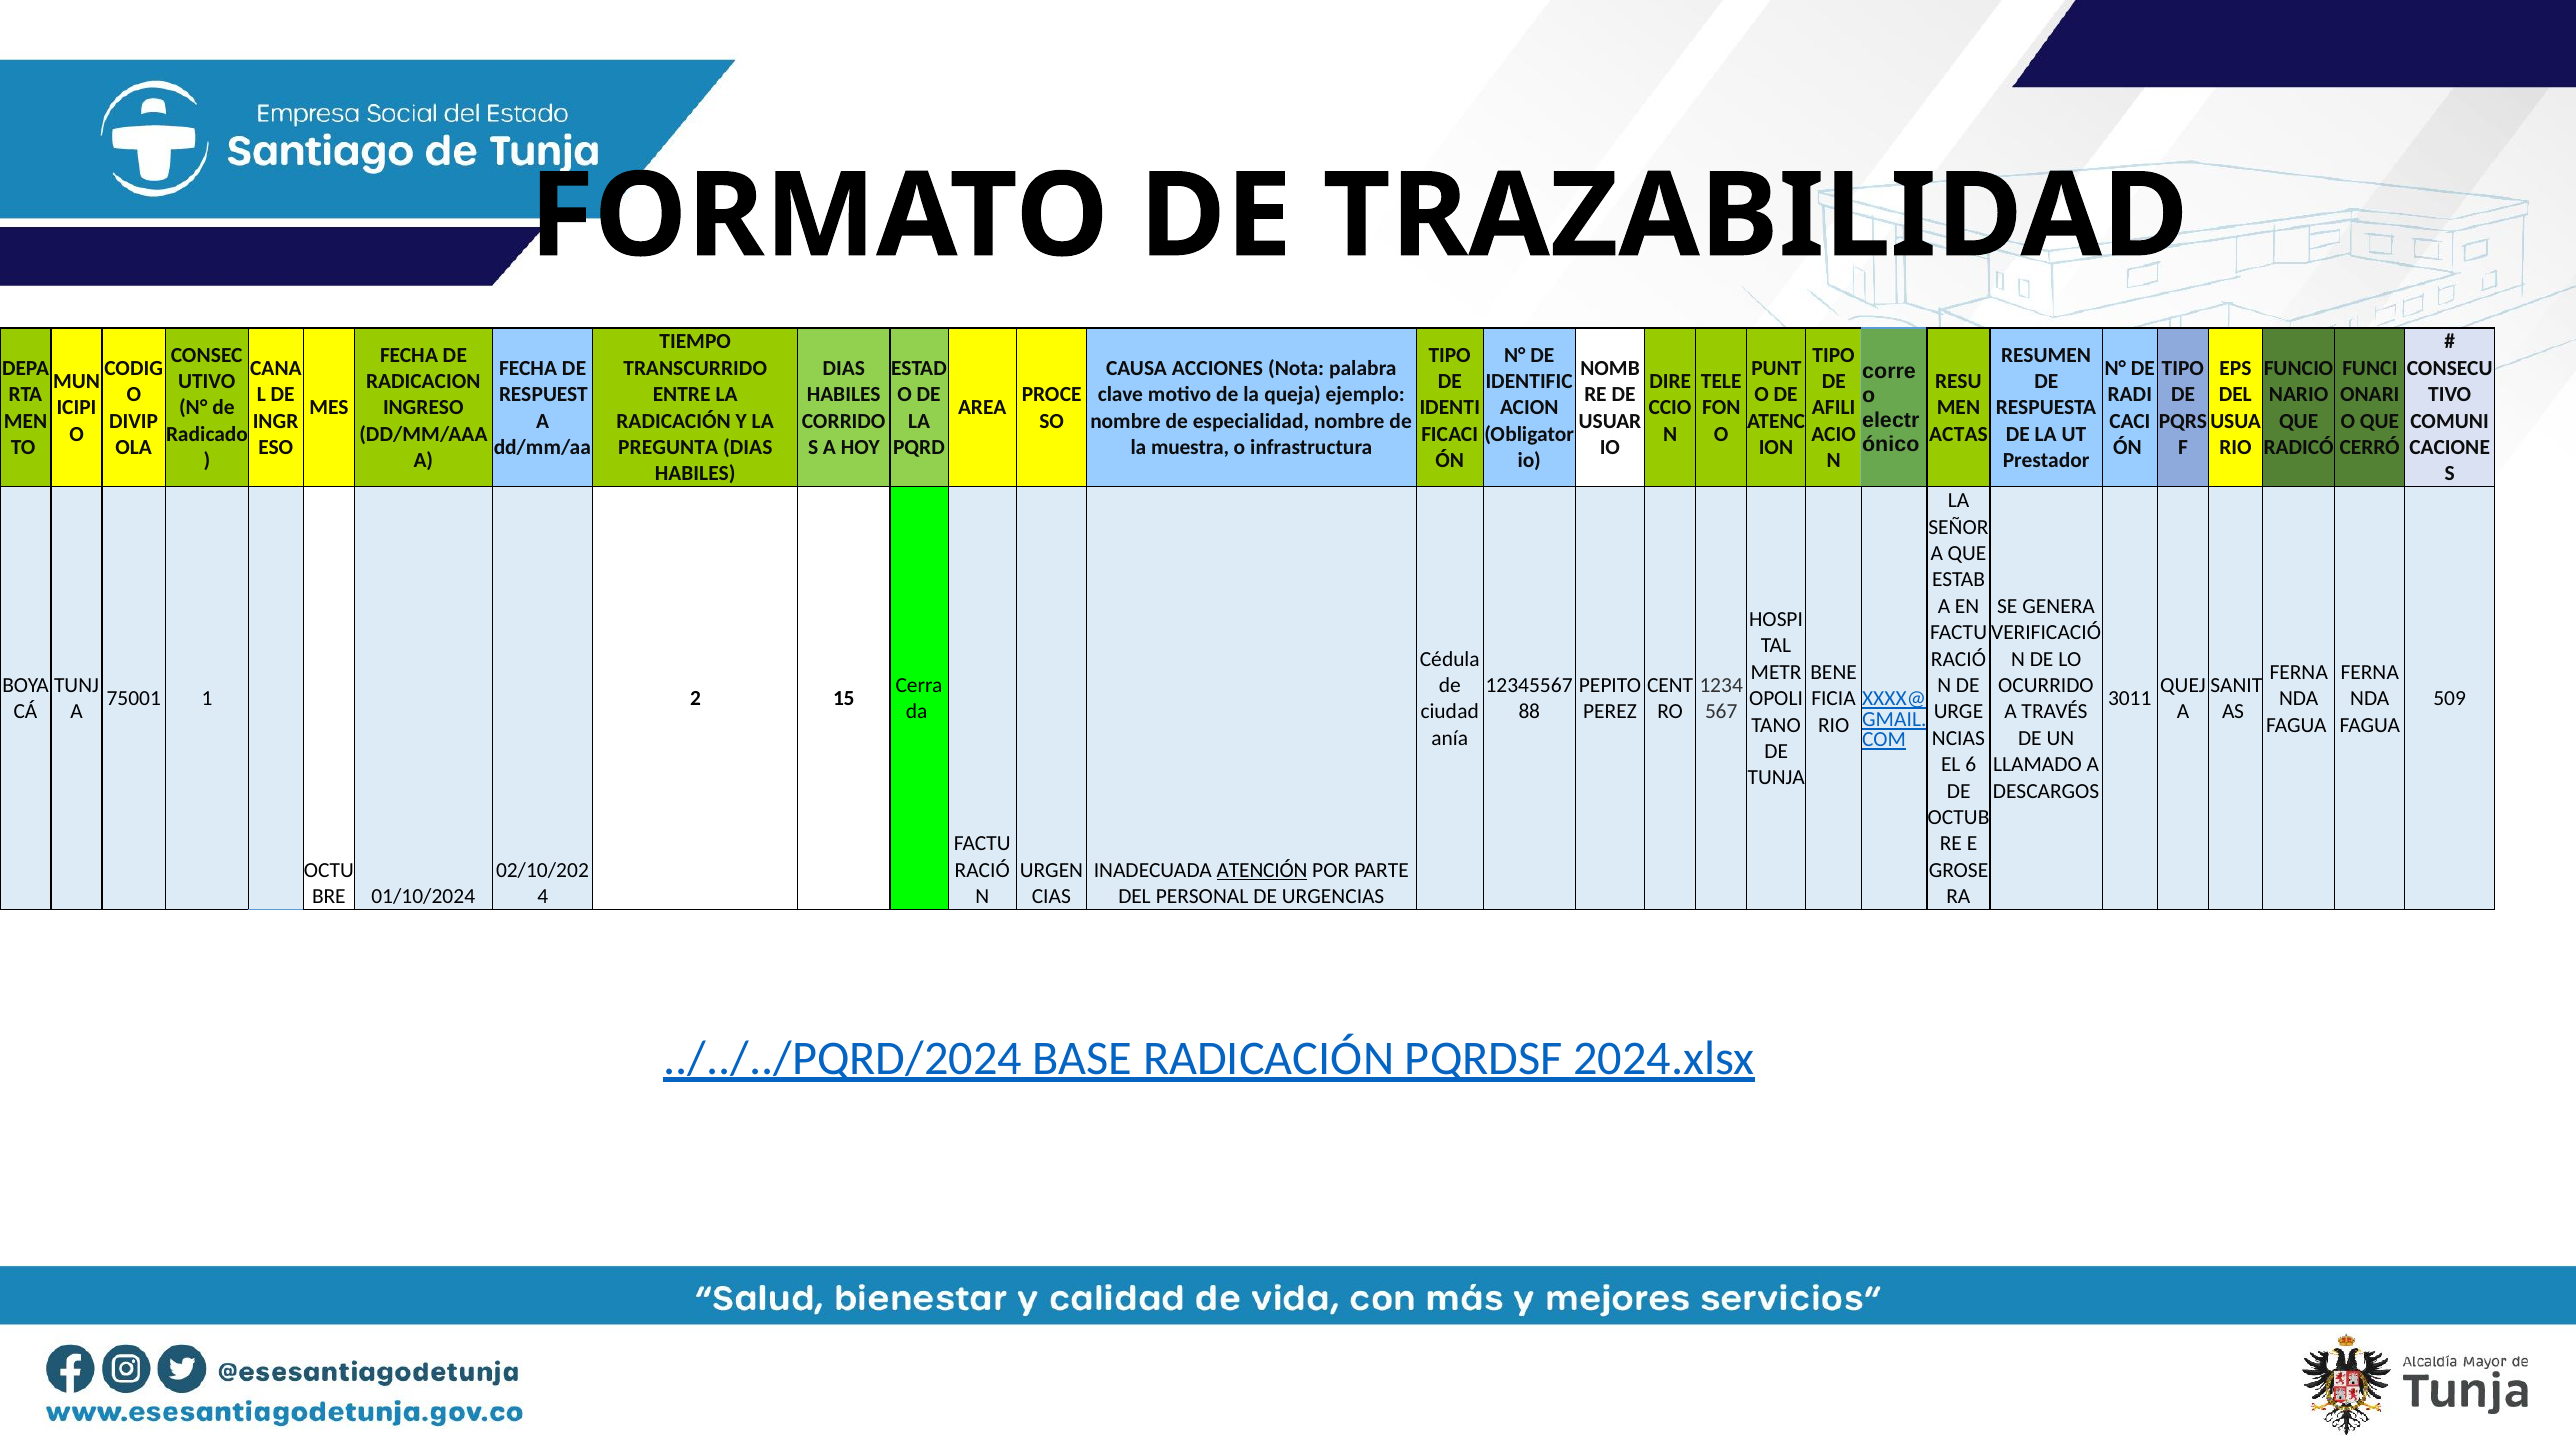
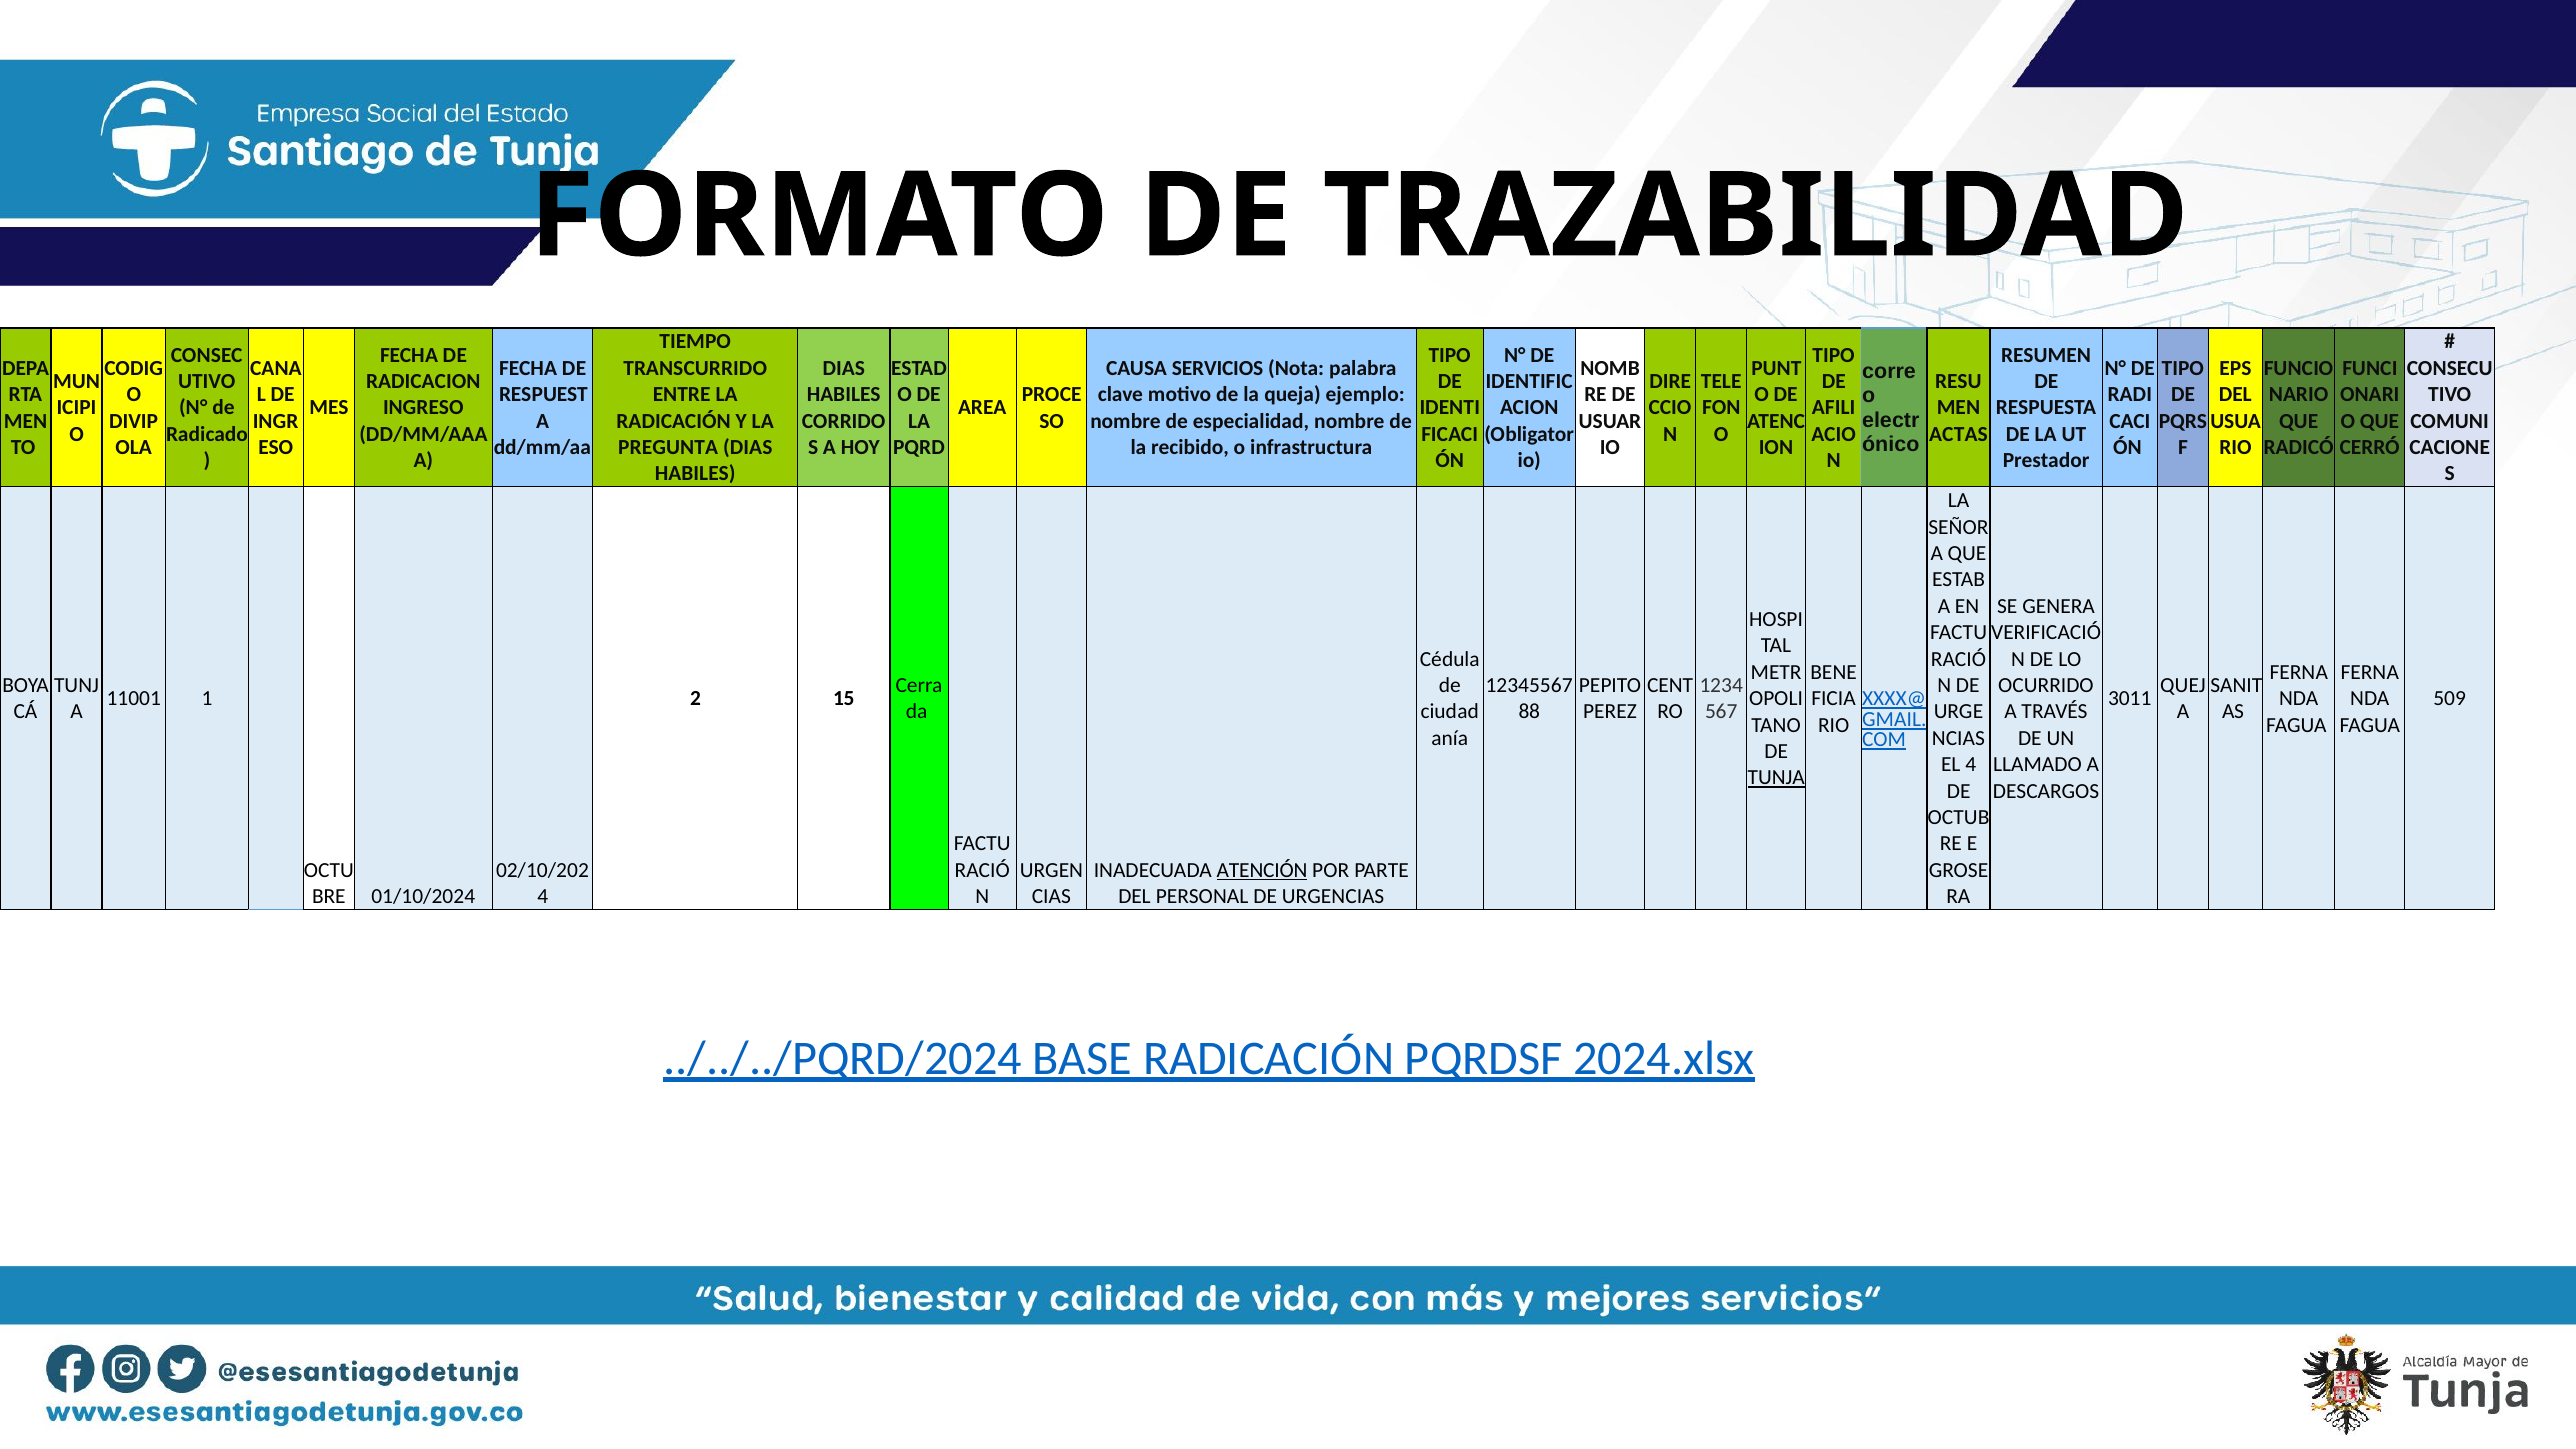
ACCIONES: ACCIONES -> SERVICIOS
muestra: muestra -> recibido
75001: 75001 -> 11001
EL 6: 6 -> 4
TUNJA underline: none -> present
